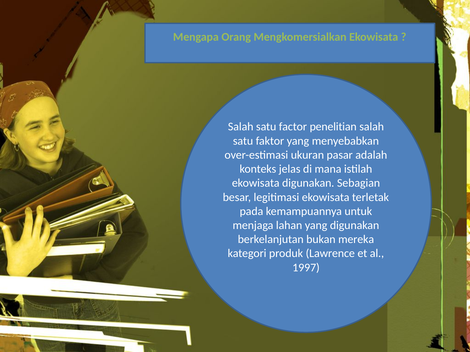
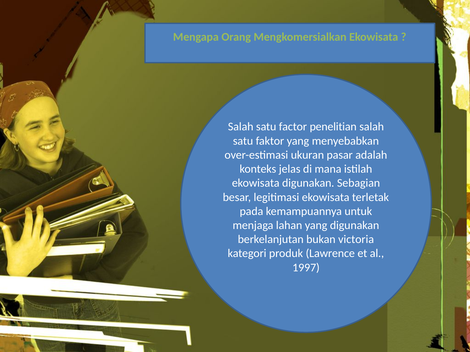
mereka: mereka -> victoria
